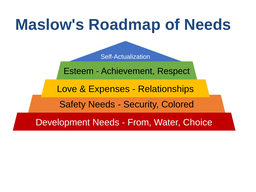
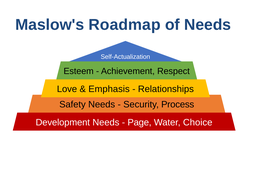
Expenses: Expenses -> Emphasis
Colored: Colored -> Process
From: From -> Page
